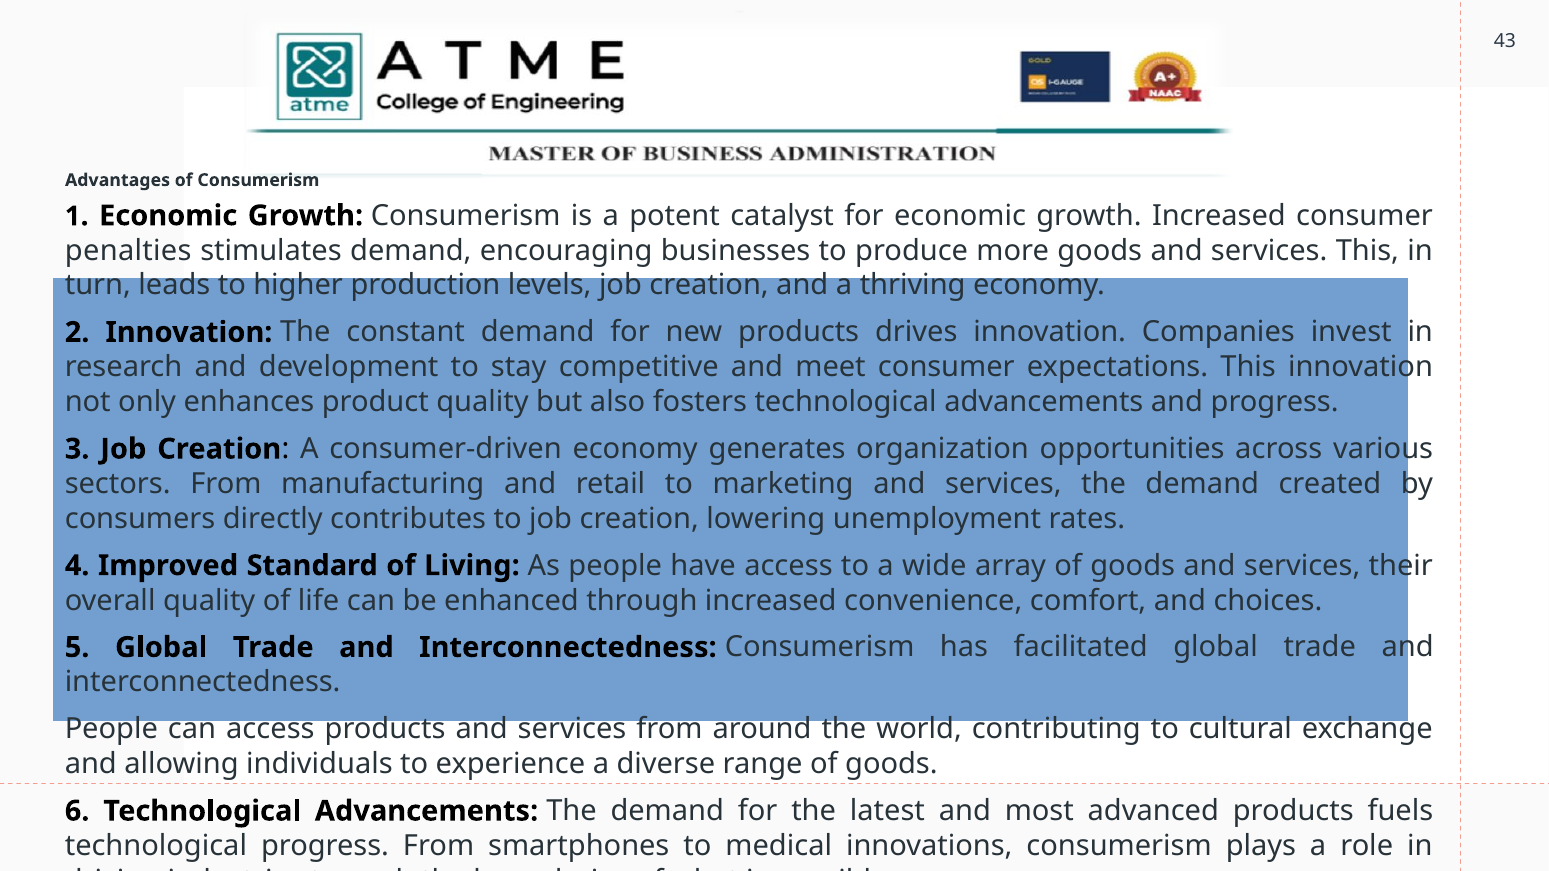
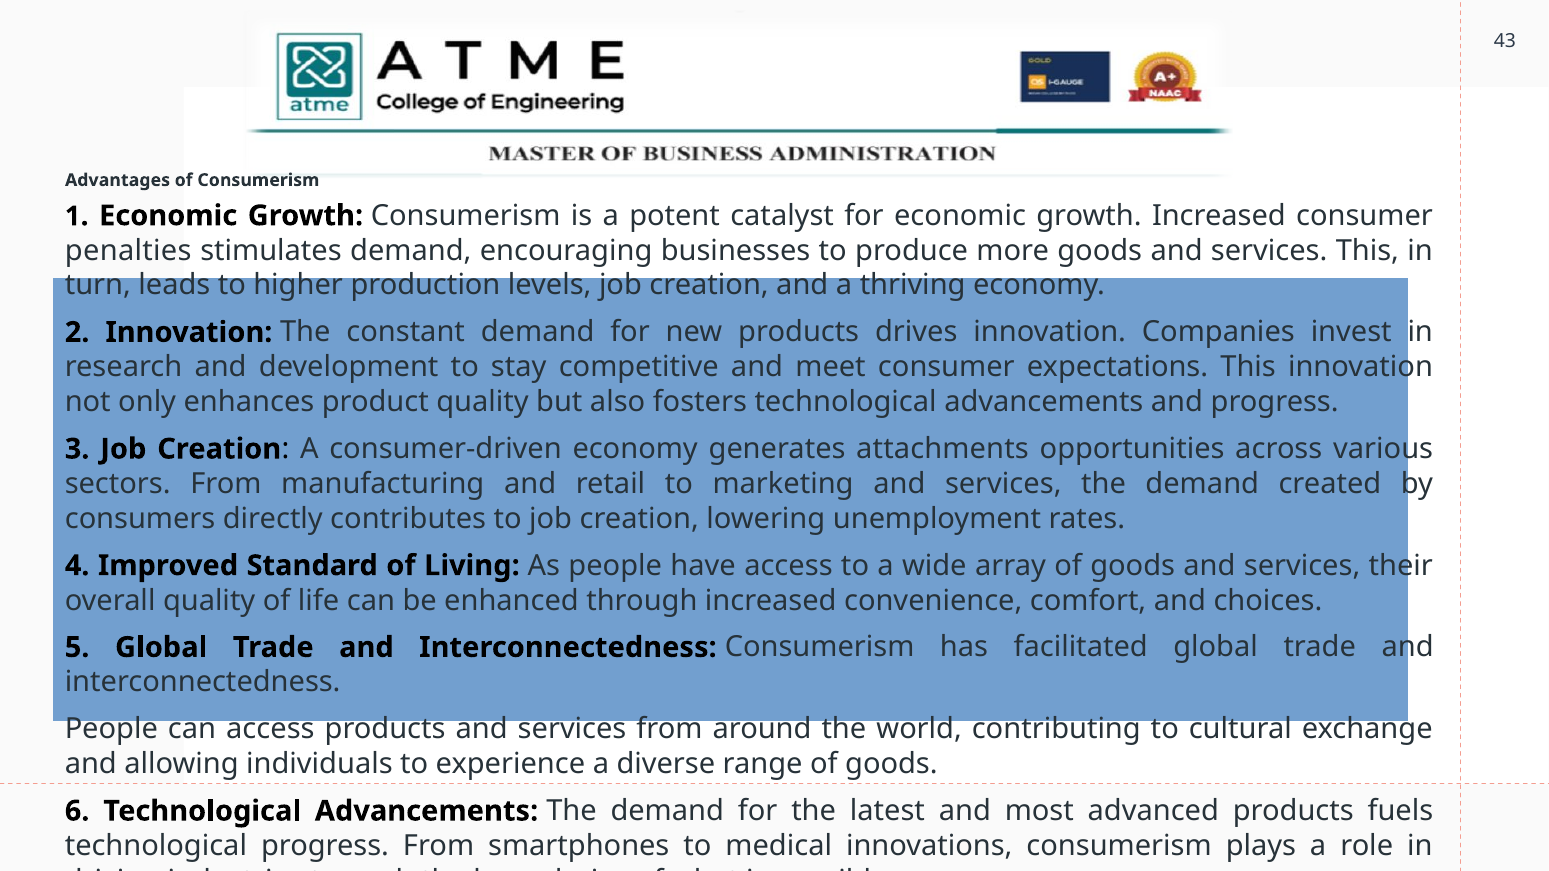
organization: organization -> attachments
